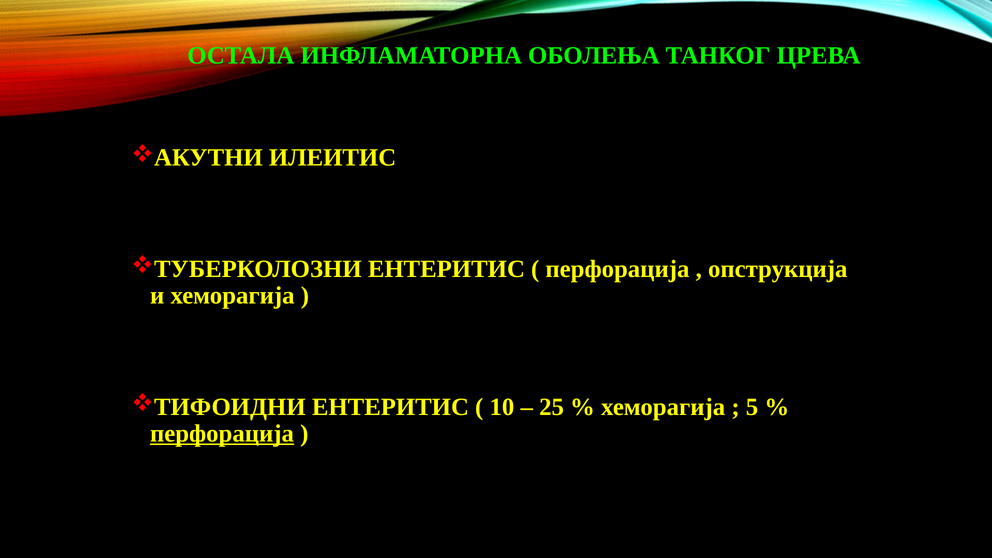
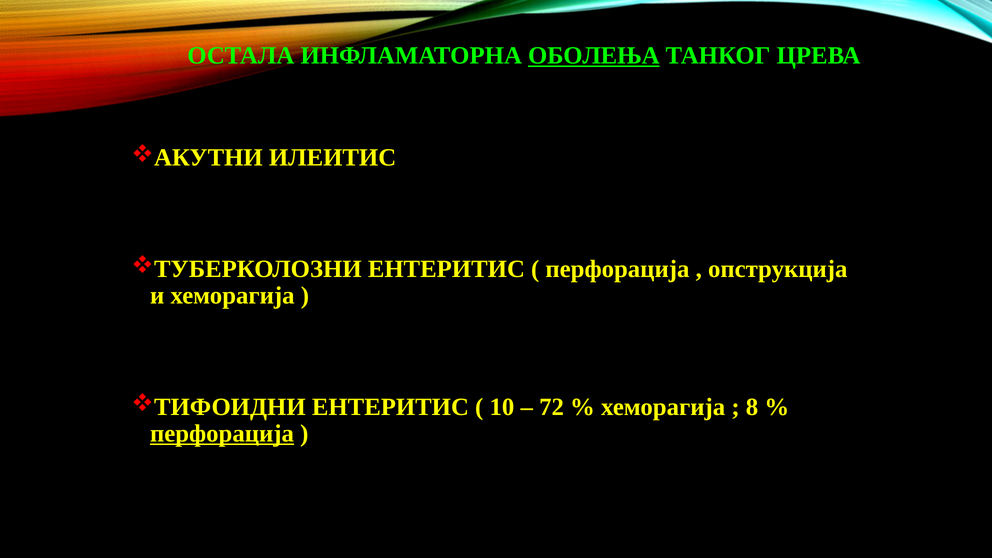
ОБОЛЕЊА underline: none -> present
25: 25 -> 72
5: 5 -> 8
